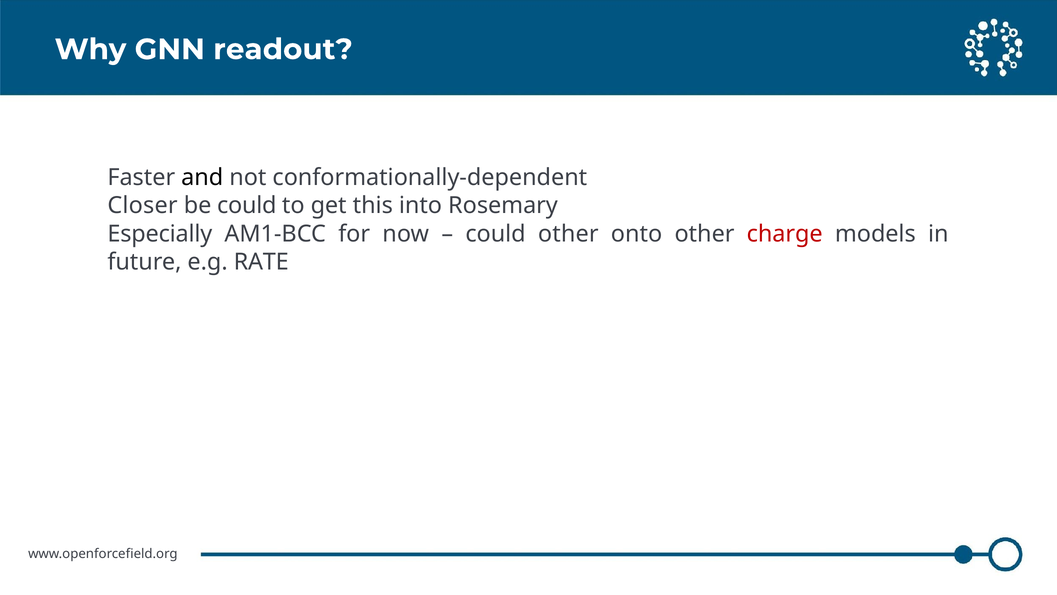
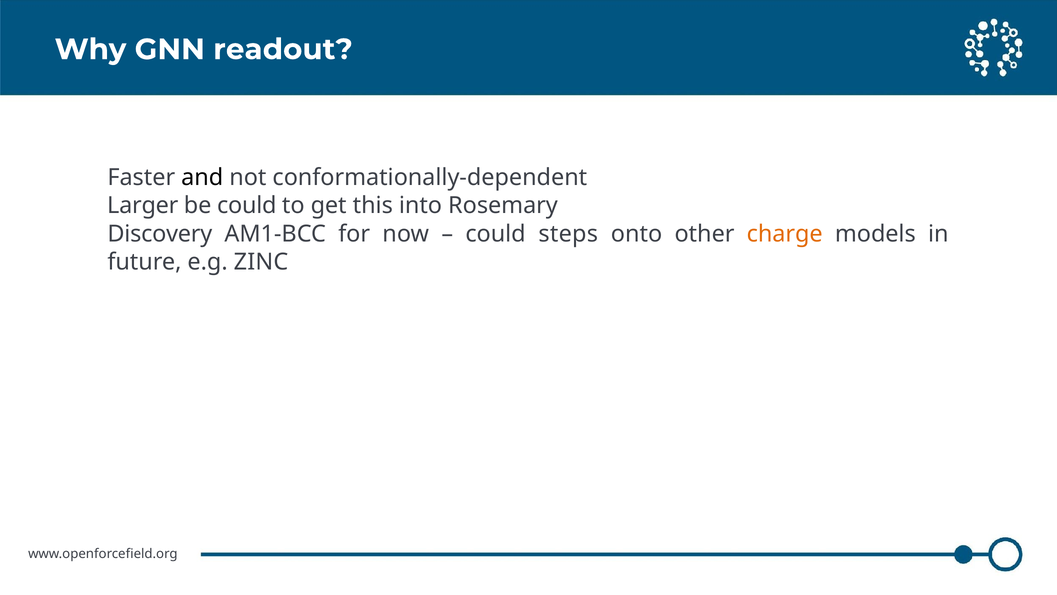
Closer: Closer -> Larger
Especially: Especially -> Discovery
could other: other -> steps
charge colour: red -> orange
RATE: RATE -> ZINC
